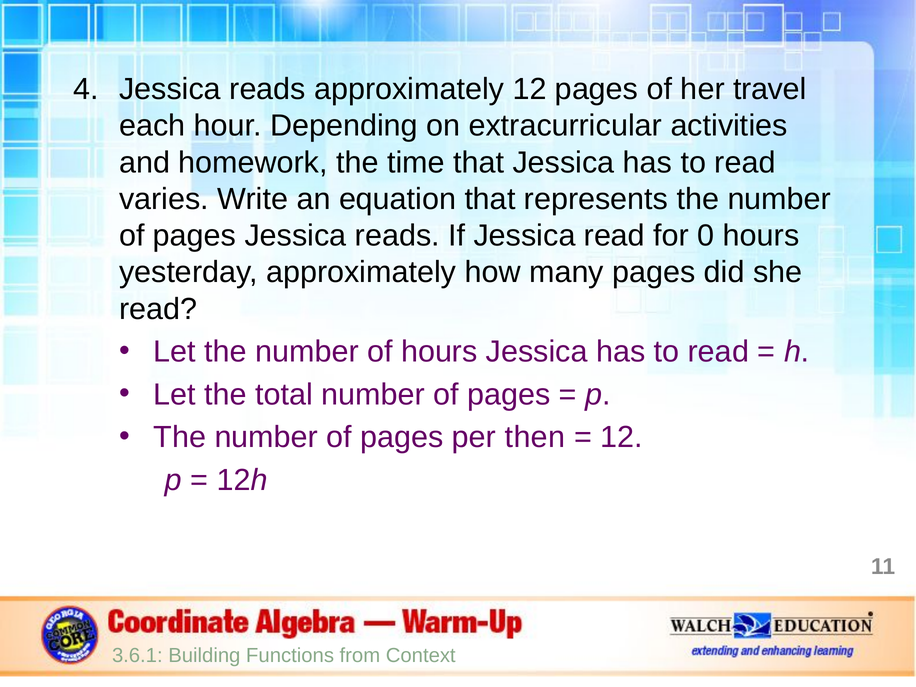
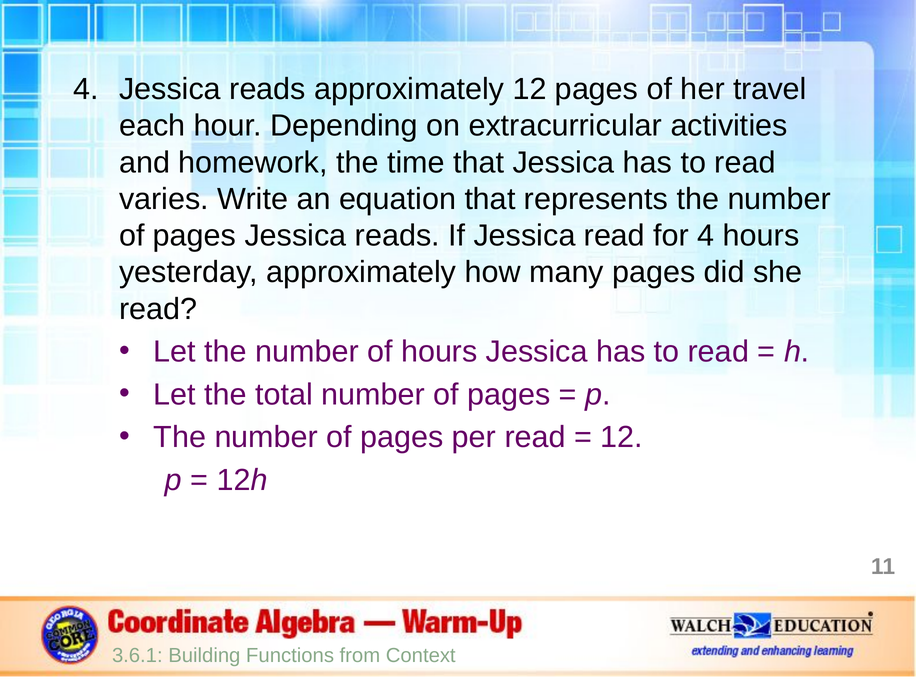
for 0: 0 -> 4
per then: then -> read
